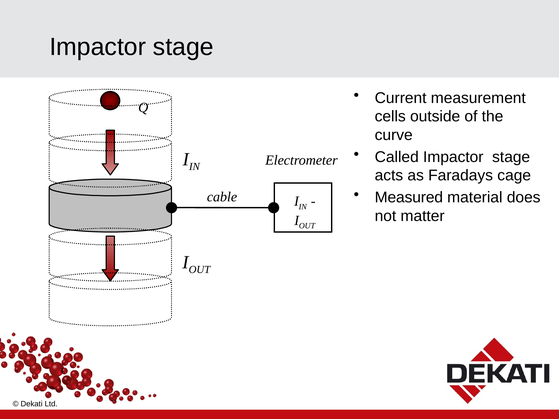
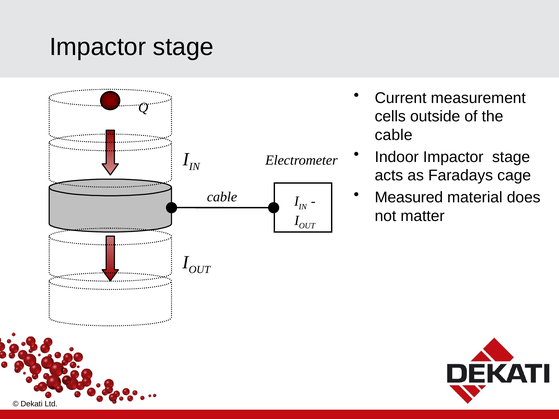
curve at (394, 135): curve -> cable
Called: Called -> Indoor
